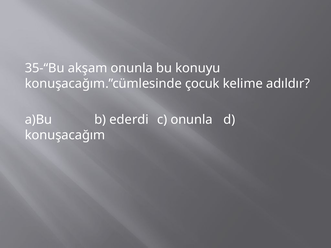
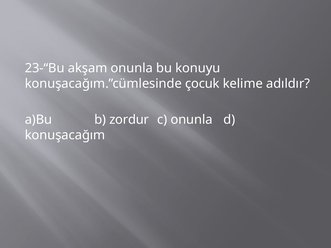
35-“Bu: 35-“Bu -> 23-“Bu
ederdi: ederdi -> zordur
